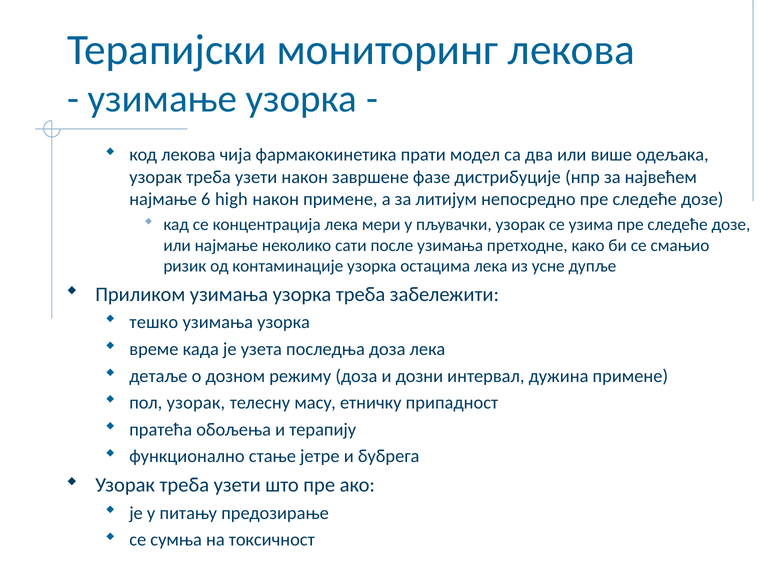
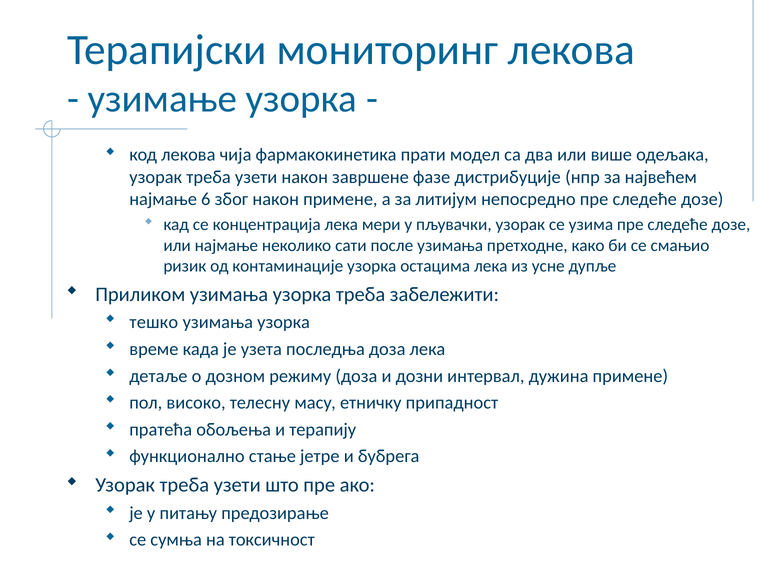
high: high -> због
пол узорак: узорак -> високо
